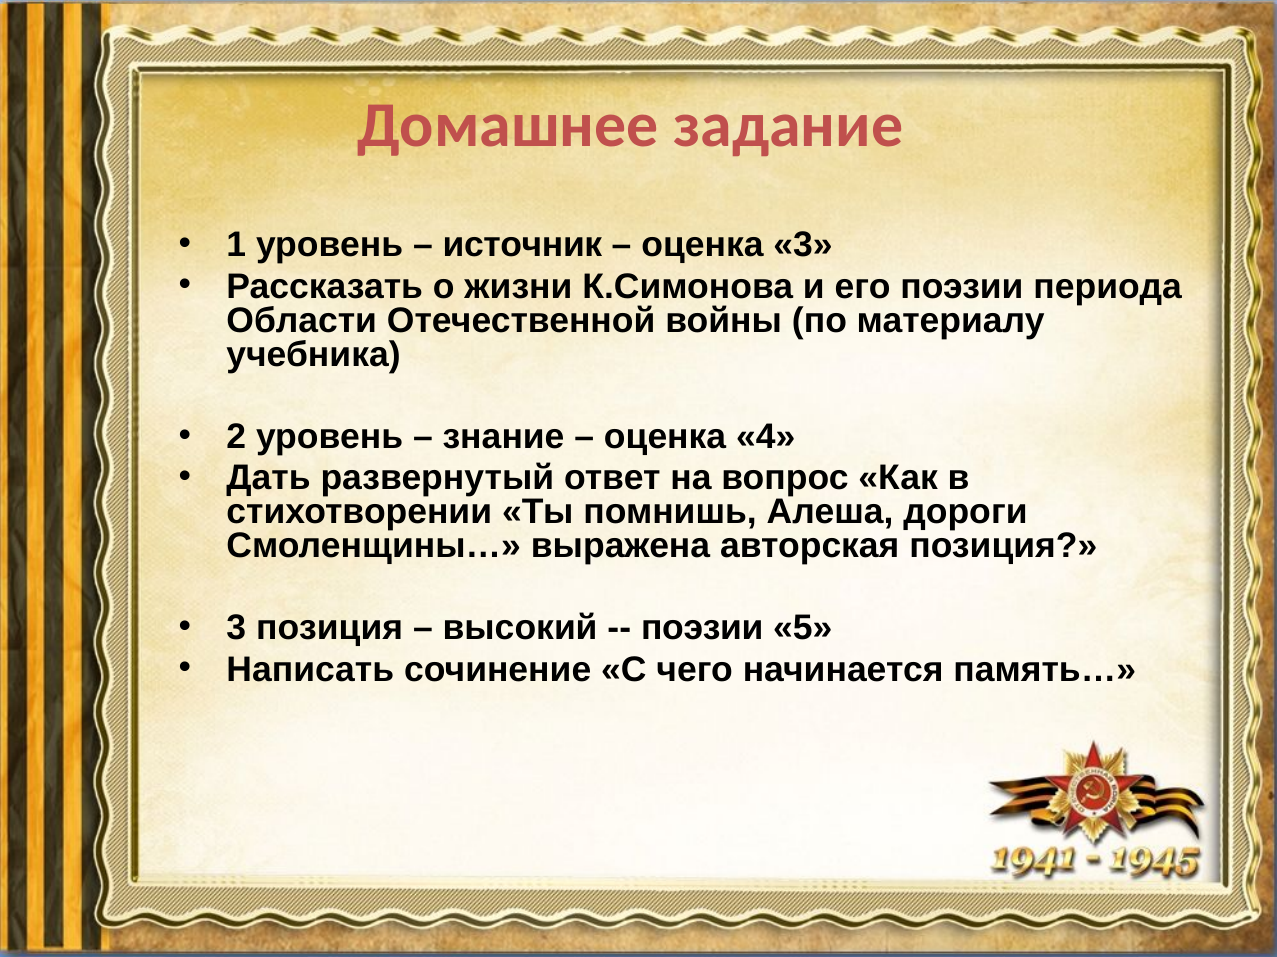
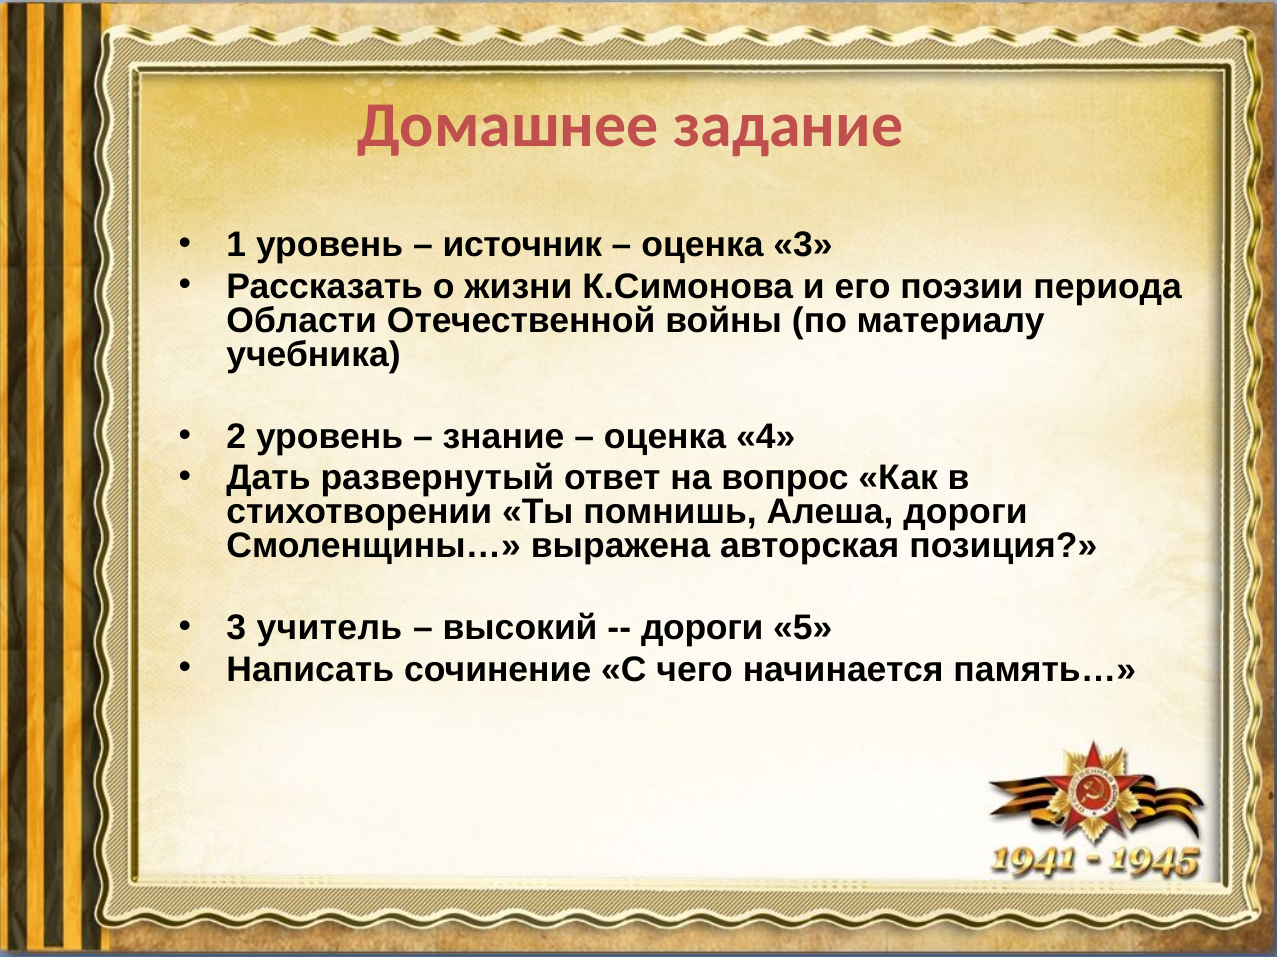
3 позиция: позиция -> учитель
поэзии at (702, 629): поэзии -> дороги
